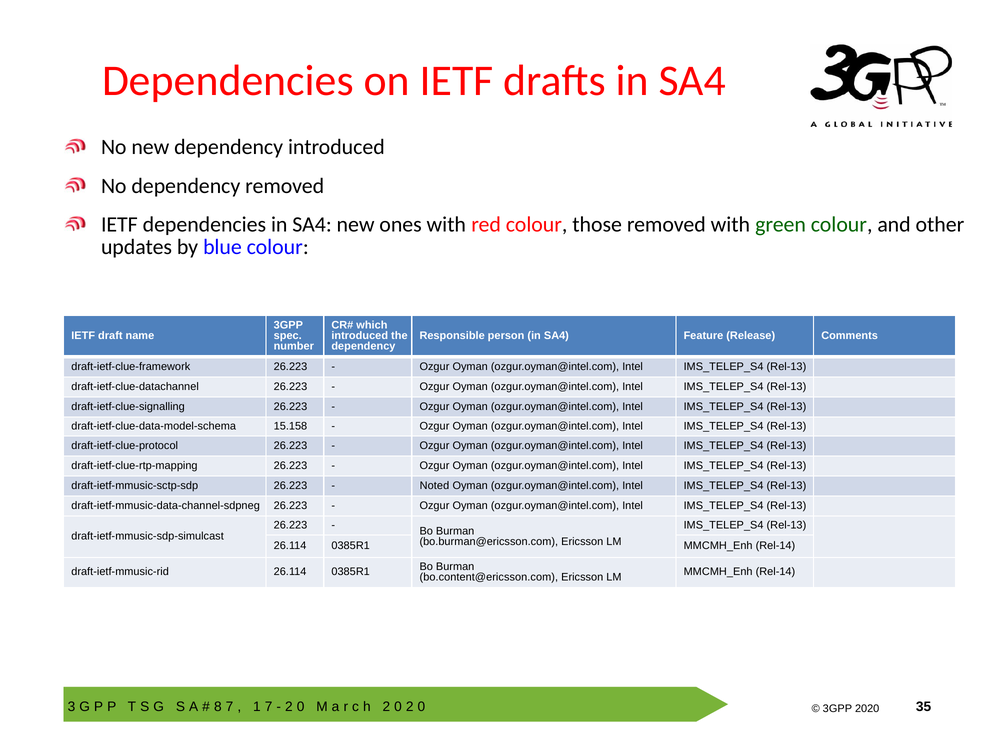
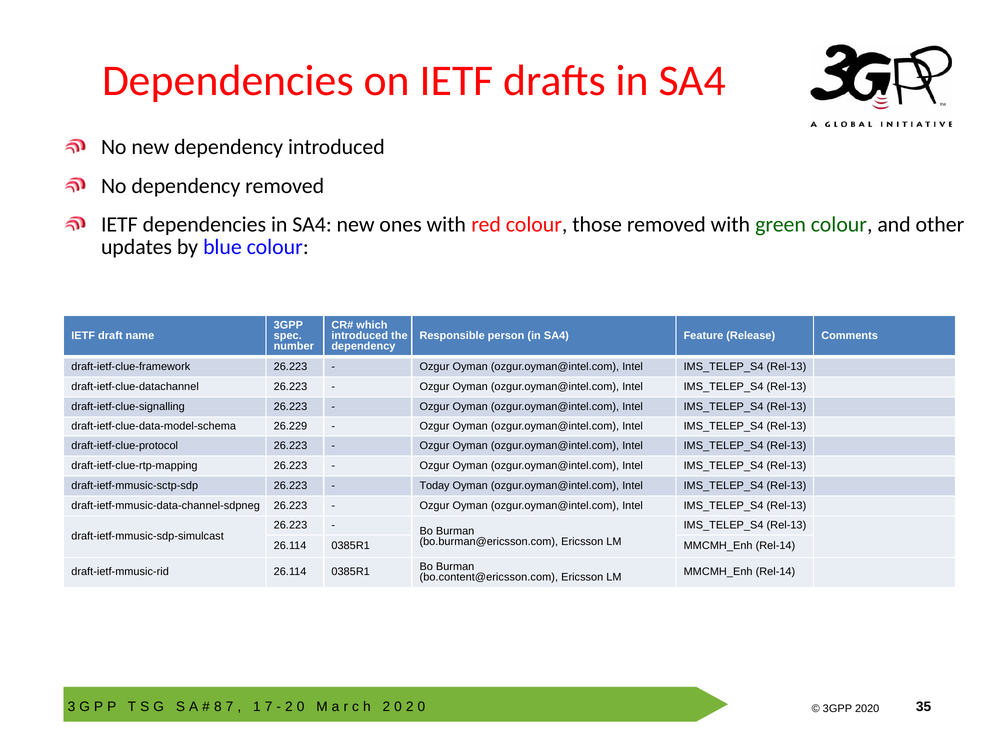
15.158: 15.158 -> 26.229
Noted: Noted -> Today
